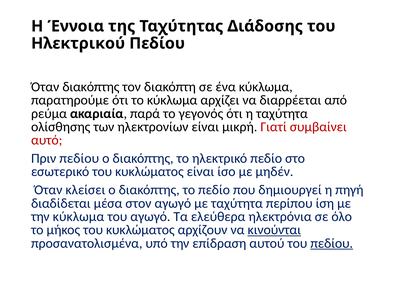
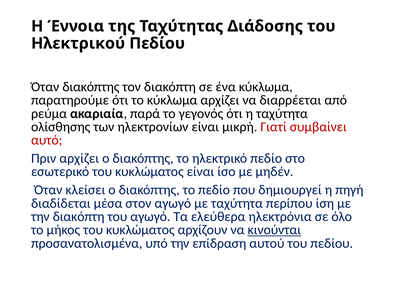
Πριν πεδίου: πεδίου -> αρχίζει
την κύκλωμα: κύκλωμα -> διακόπτη
πεδίου at (332, 243) underline: present -> none
